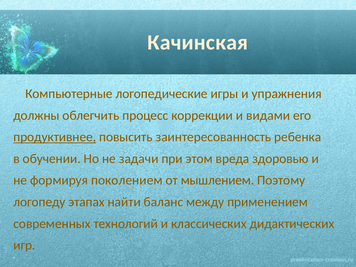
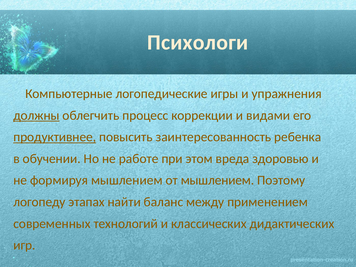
Качинская: Качинская -> Психологи
должны underline: none -> present
задачи: задачи -> работе
формируя поколением: поколением -> мышлением
